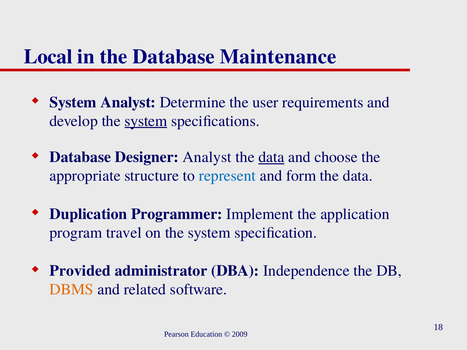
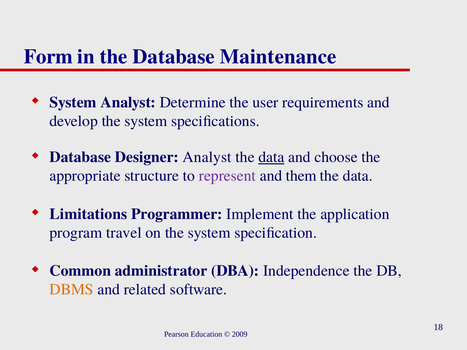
Local: Local -> Form
system at (146, 121) underline: present -> none
represent colour: blue -> purple
form: form -> them
Duplication: Duplication -> Limitations
Provided: Provided -> Common
